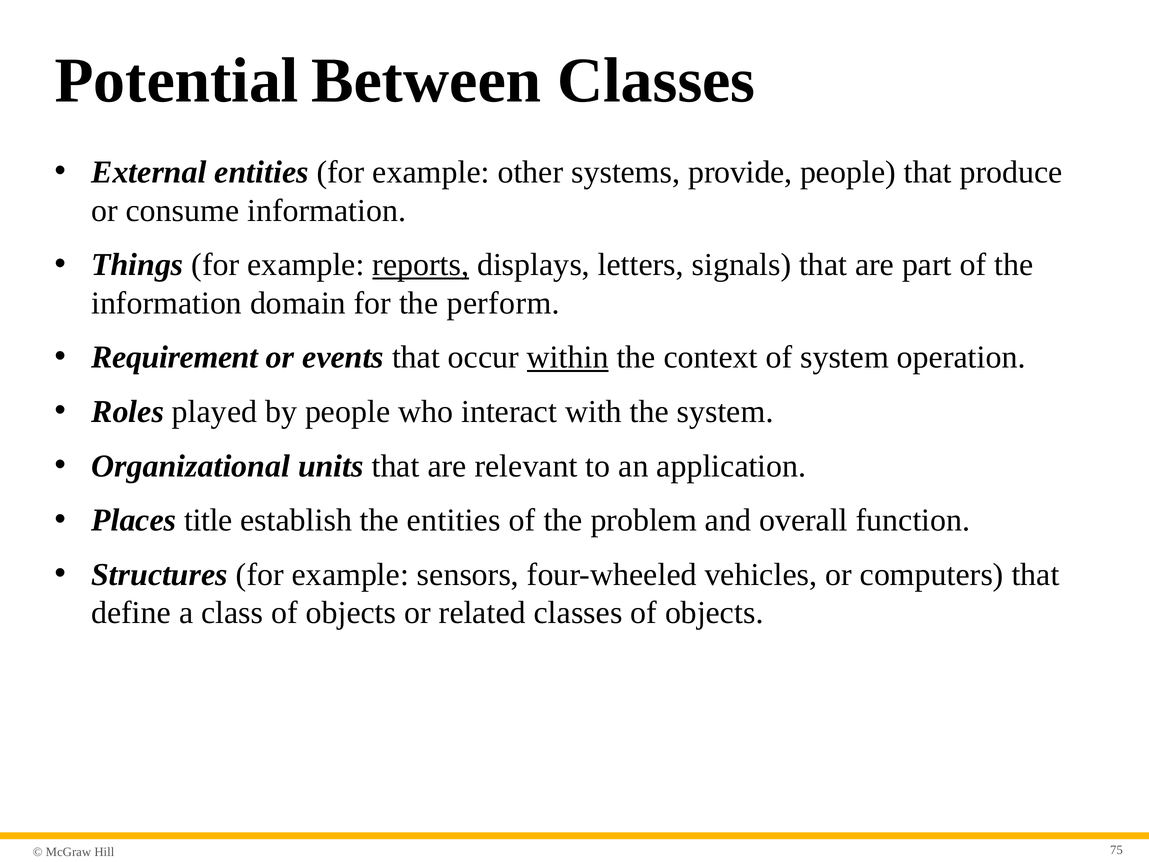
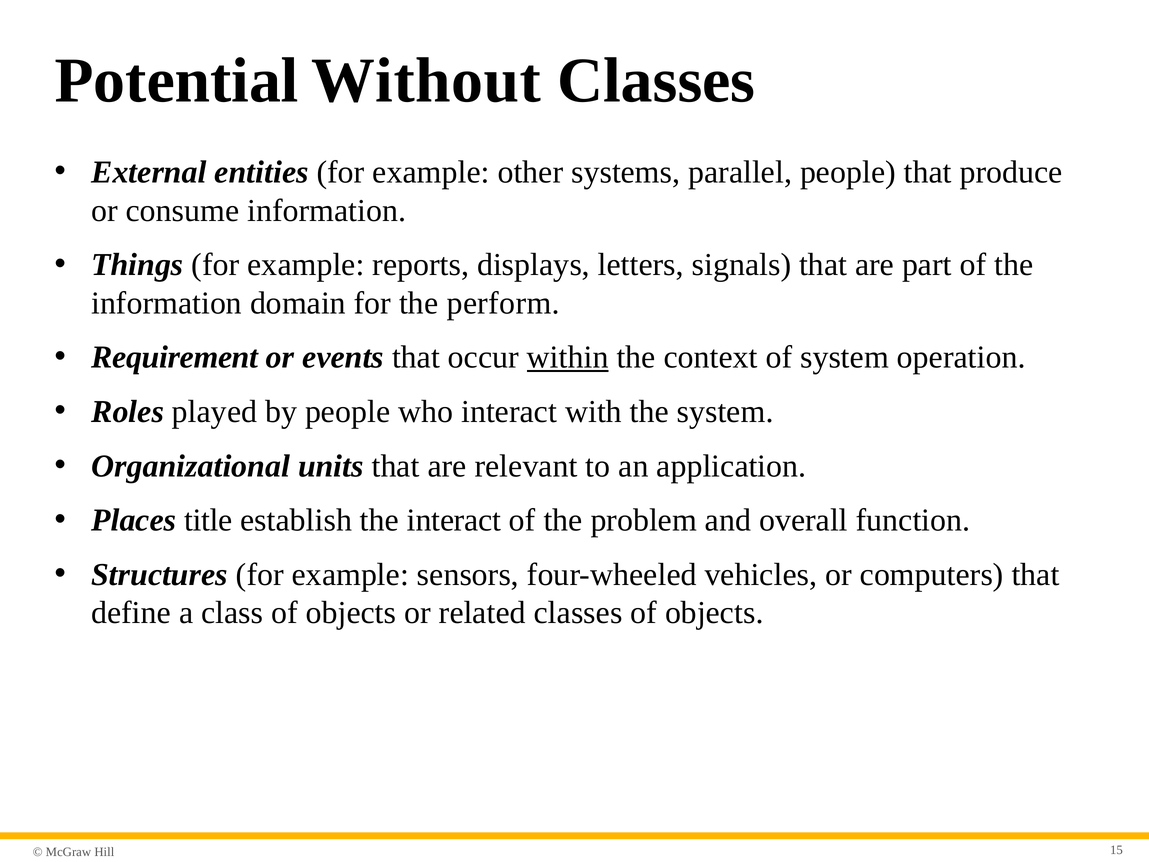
Between: Between -> Without
provide: provide -> parallel
reports underline: present -> none
the entities: entities -> interact
75: 75 -> 15
